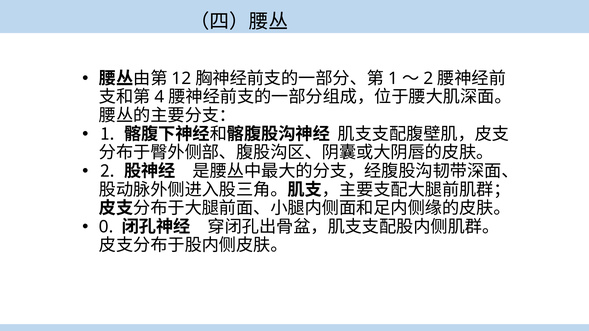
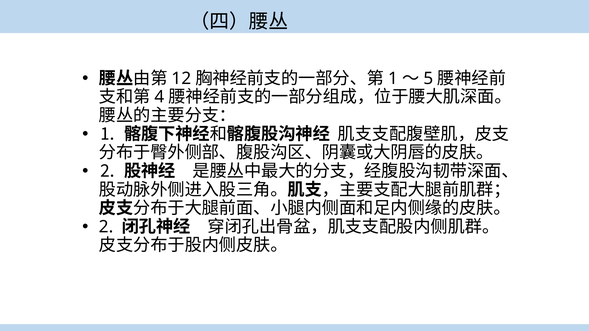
2: 2 -> 5
0: 0 -> 2
